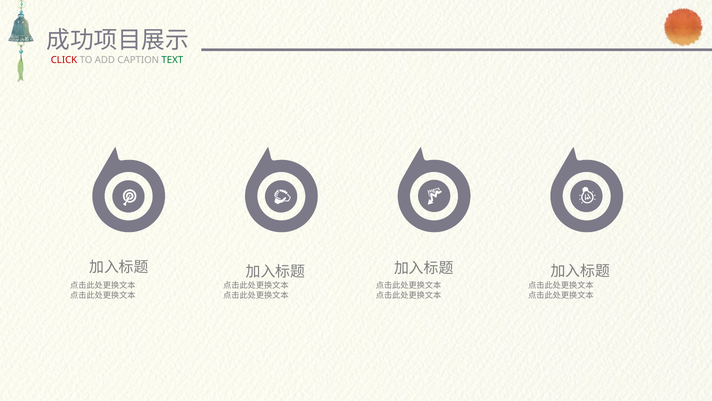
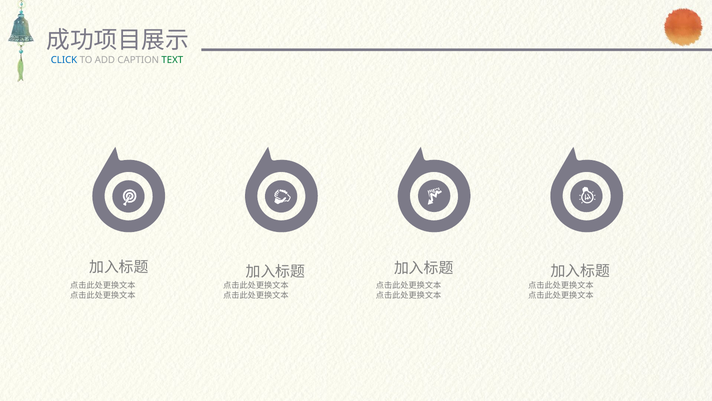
CLICK colour: red -> blue
